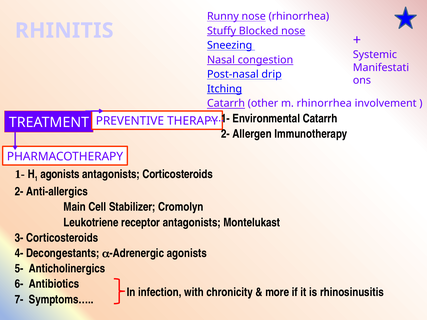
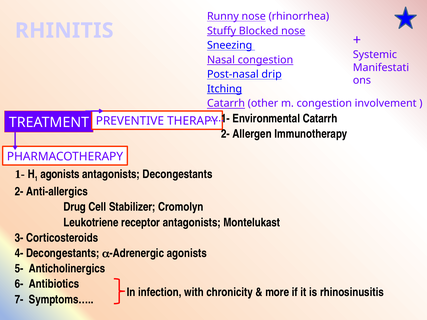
m rhinorrhea: rhinorrhea -> congestion
antagonists Corticosteroids: Corticosteroids -> Decongestants
Main: Main -> Drug
